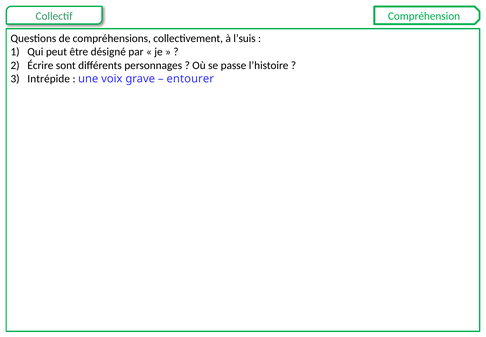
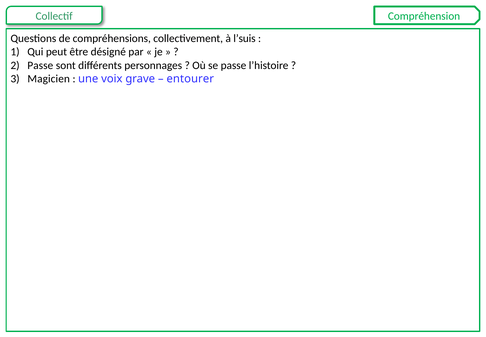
Écrire at (40, 65): Écrire -> Passe
Intrépide: Intrépide -> Magicien
